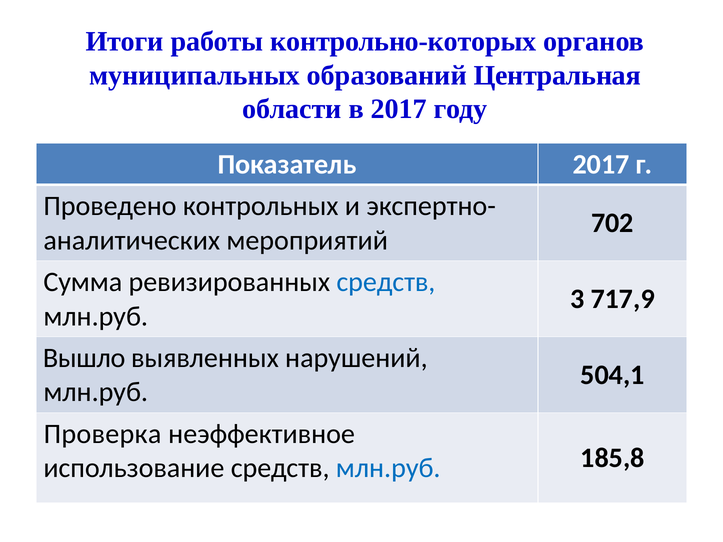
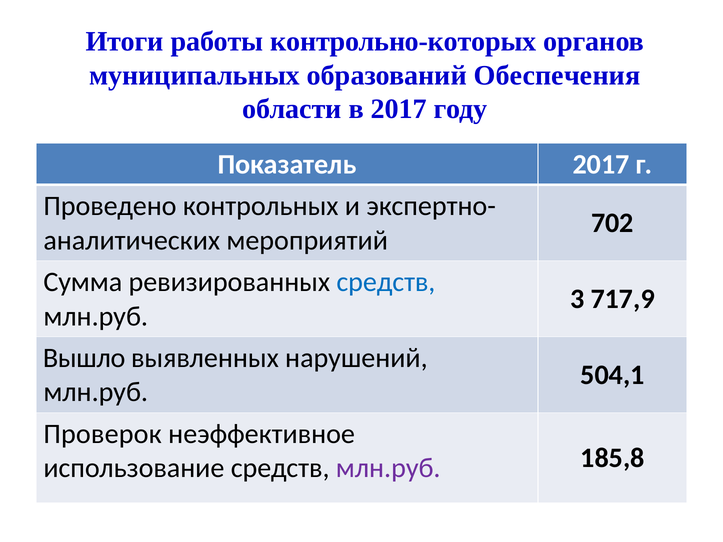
Центральная: Центральная -> Обеспечения
Проверка: Проверка -> Проверок
млн.руб at (388, 468) colour: blue -> purple
